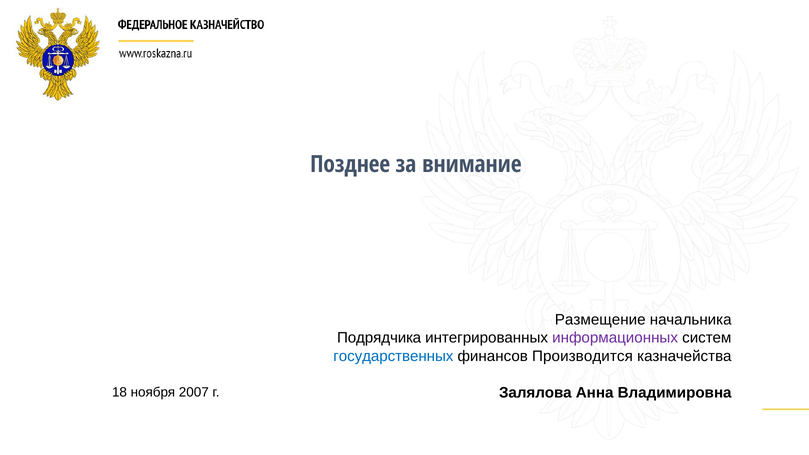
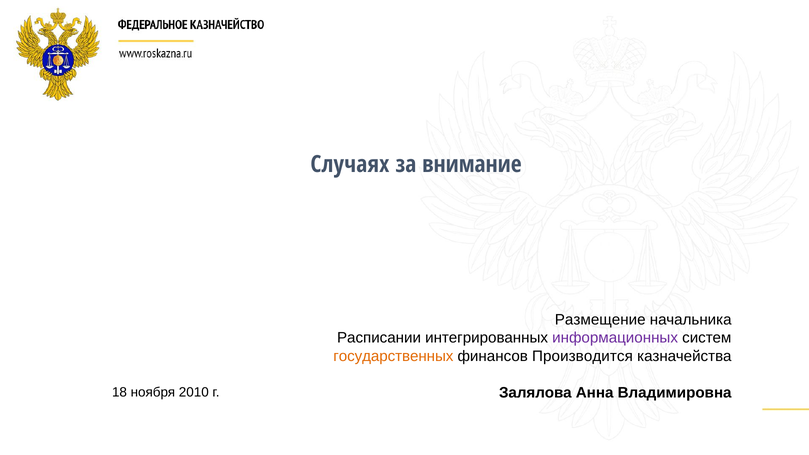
Позднее: Позднее -> Случаях
Подрядчика: Подрядчика -> Расписании
государственных colour: blue -> orange
2007: 2007 -> 2010
